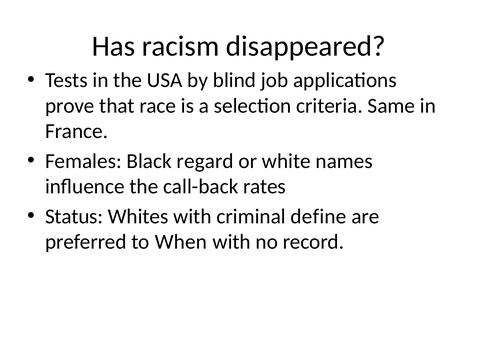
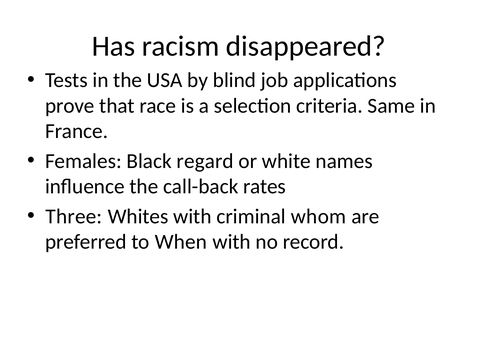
Status: Status -> Three
define: define -> whom
